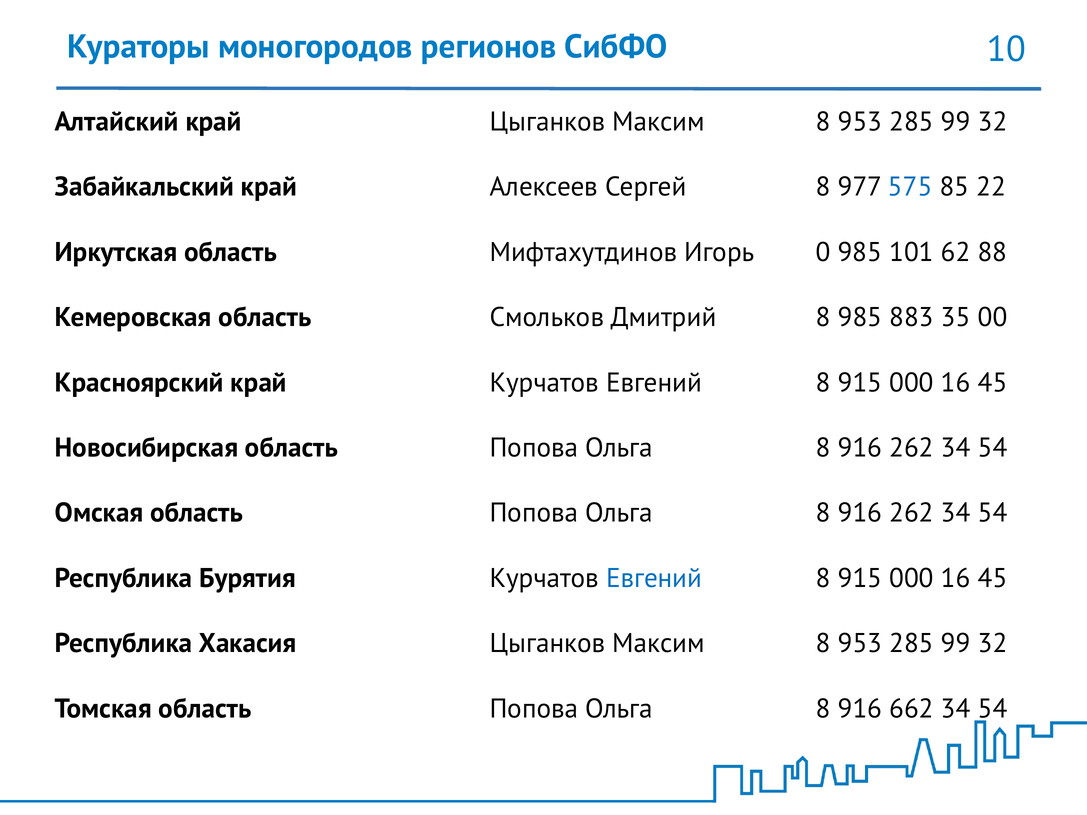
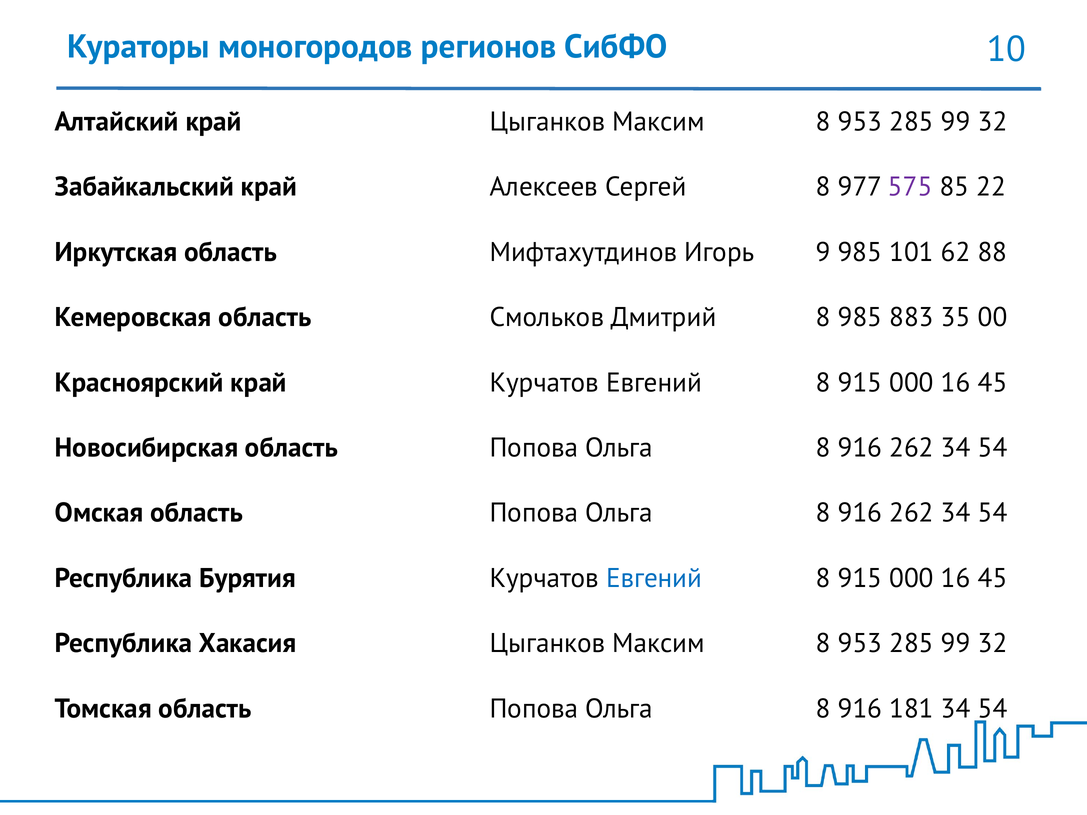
575 colour: blue -> purple
0: 0 -> 9
662: 662 -> 181
